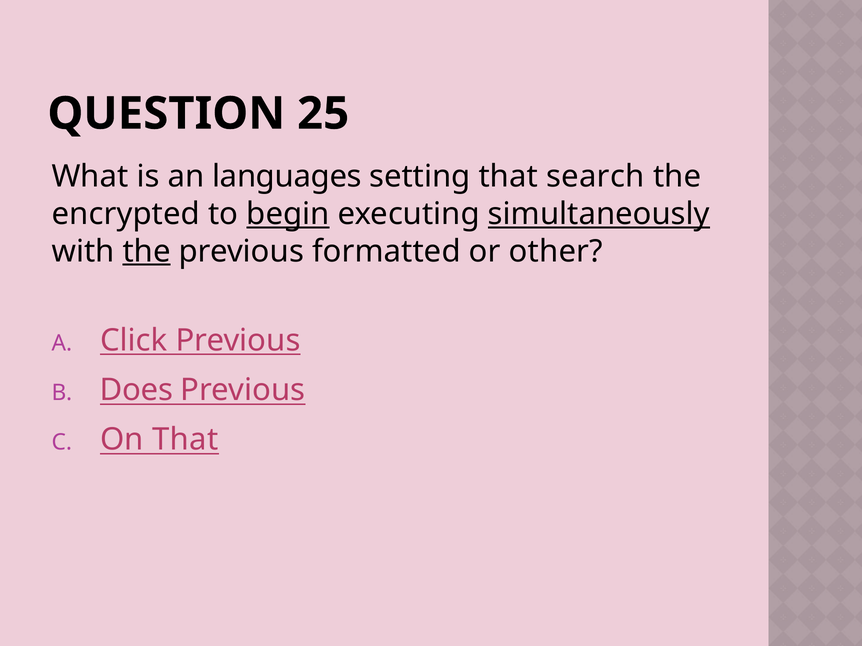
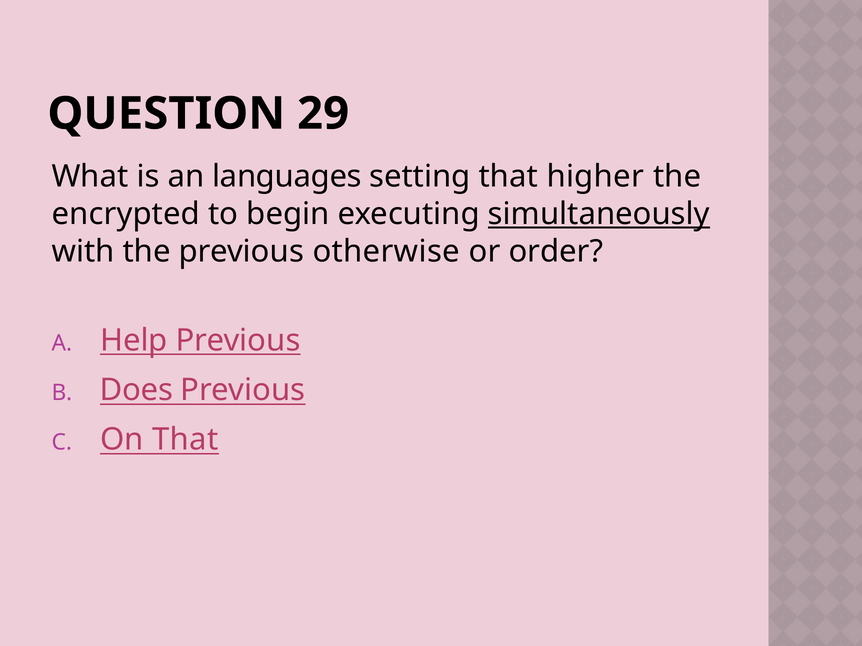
25: 25 -> 29
search: search -> higher
begin underline: present -> none
the at (147, 251) underline: present -> none
formatted: formatted -> otherwise
other: other -> order
Click: Click -> Help
